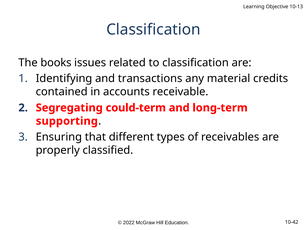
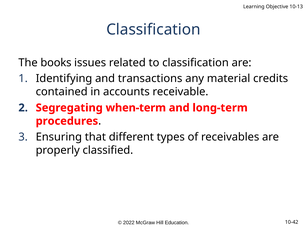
could-term: could-term -> when-term
supporting: supporting -> procedures
